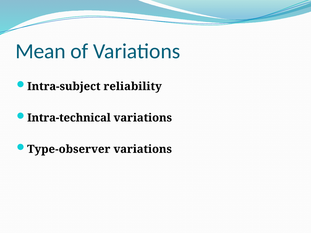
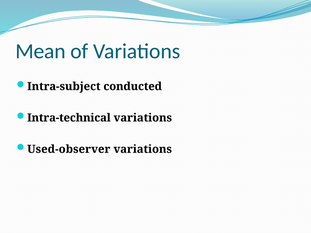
reliability: reliability -> conducted
Type-observer: Type-observer -> Used-observer
